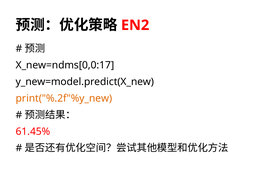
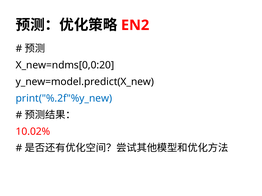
X_new=ndms[0,0:17: X_new=ndms[0,0:17 -> X_new=ndms[0,0:20
print("%.2f"%y_new colour: orange -> blue
61.45%: 61.45% -> 10.02%
